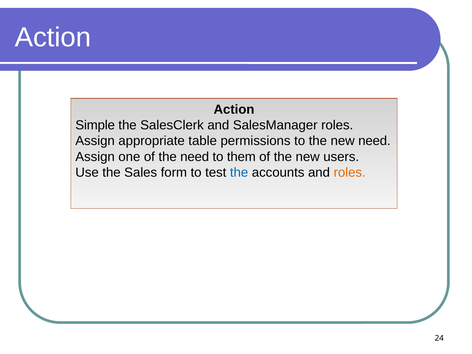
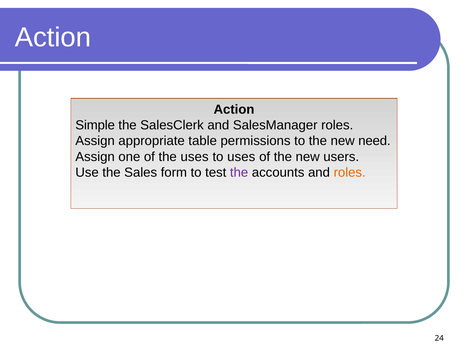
the need: need -> uses
to them: them -> uses
the at (239, 172) colour: blue -> purple
